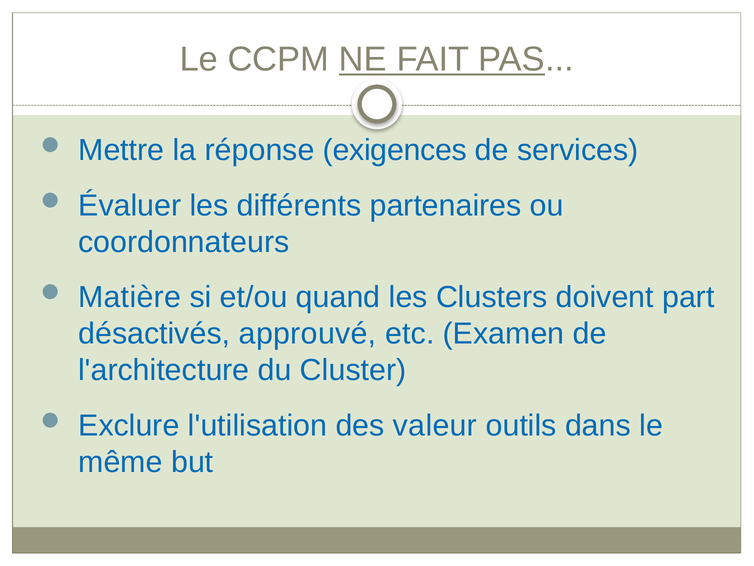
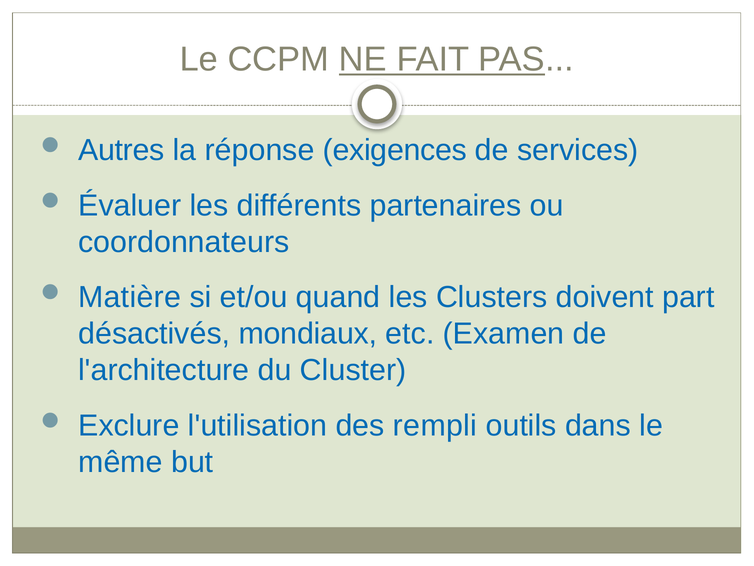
Mettre: Mettre -> Autres
approuvé: approuvé -> mondiaux
valeur: valeur -> rempli
